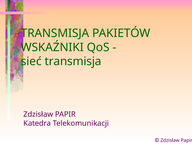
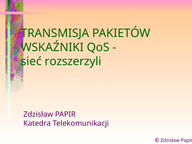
sieć transmisja: transmisja -> rozszerzyli
